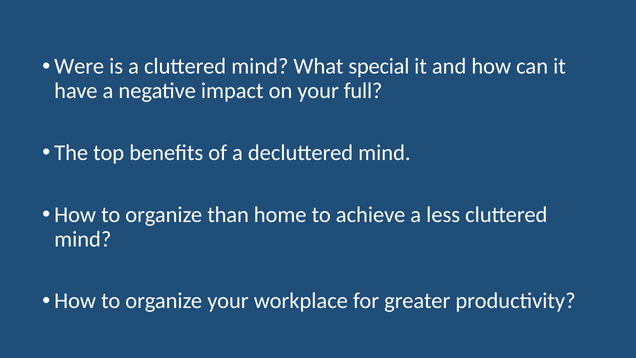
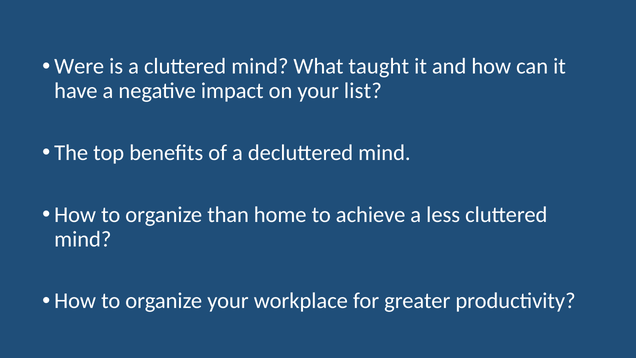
special: special -> taught
full: full -> list
